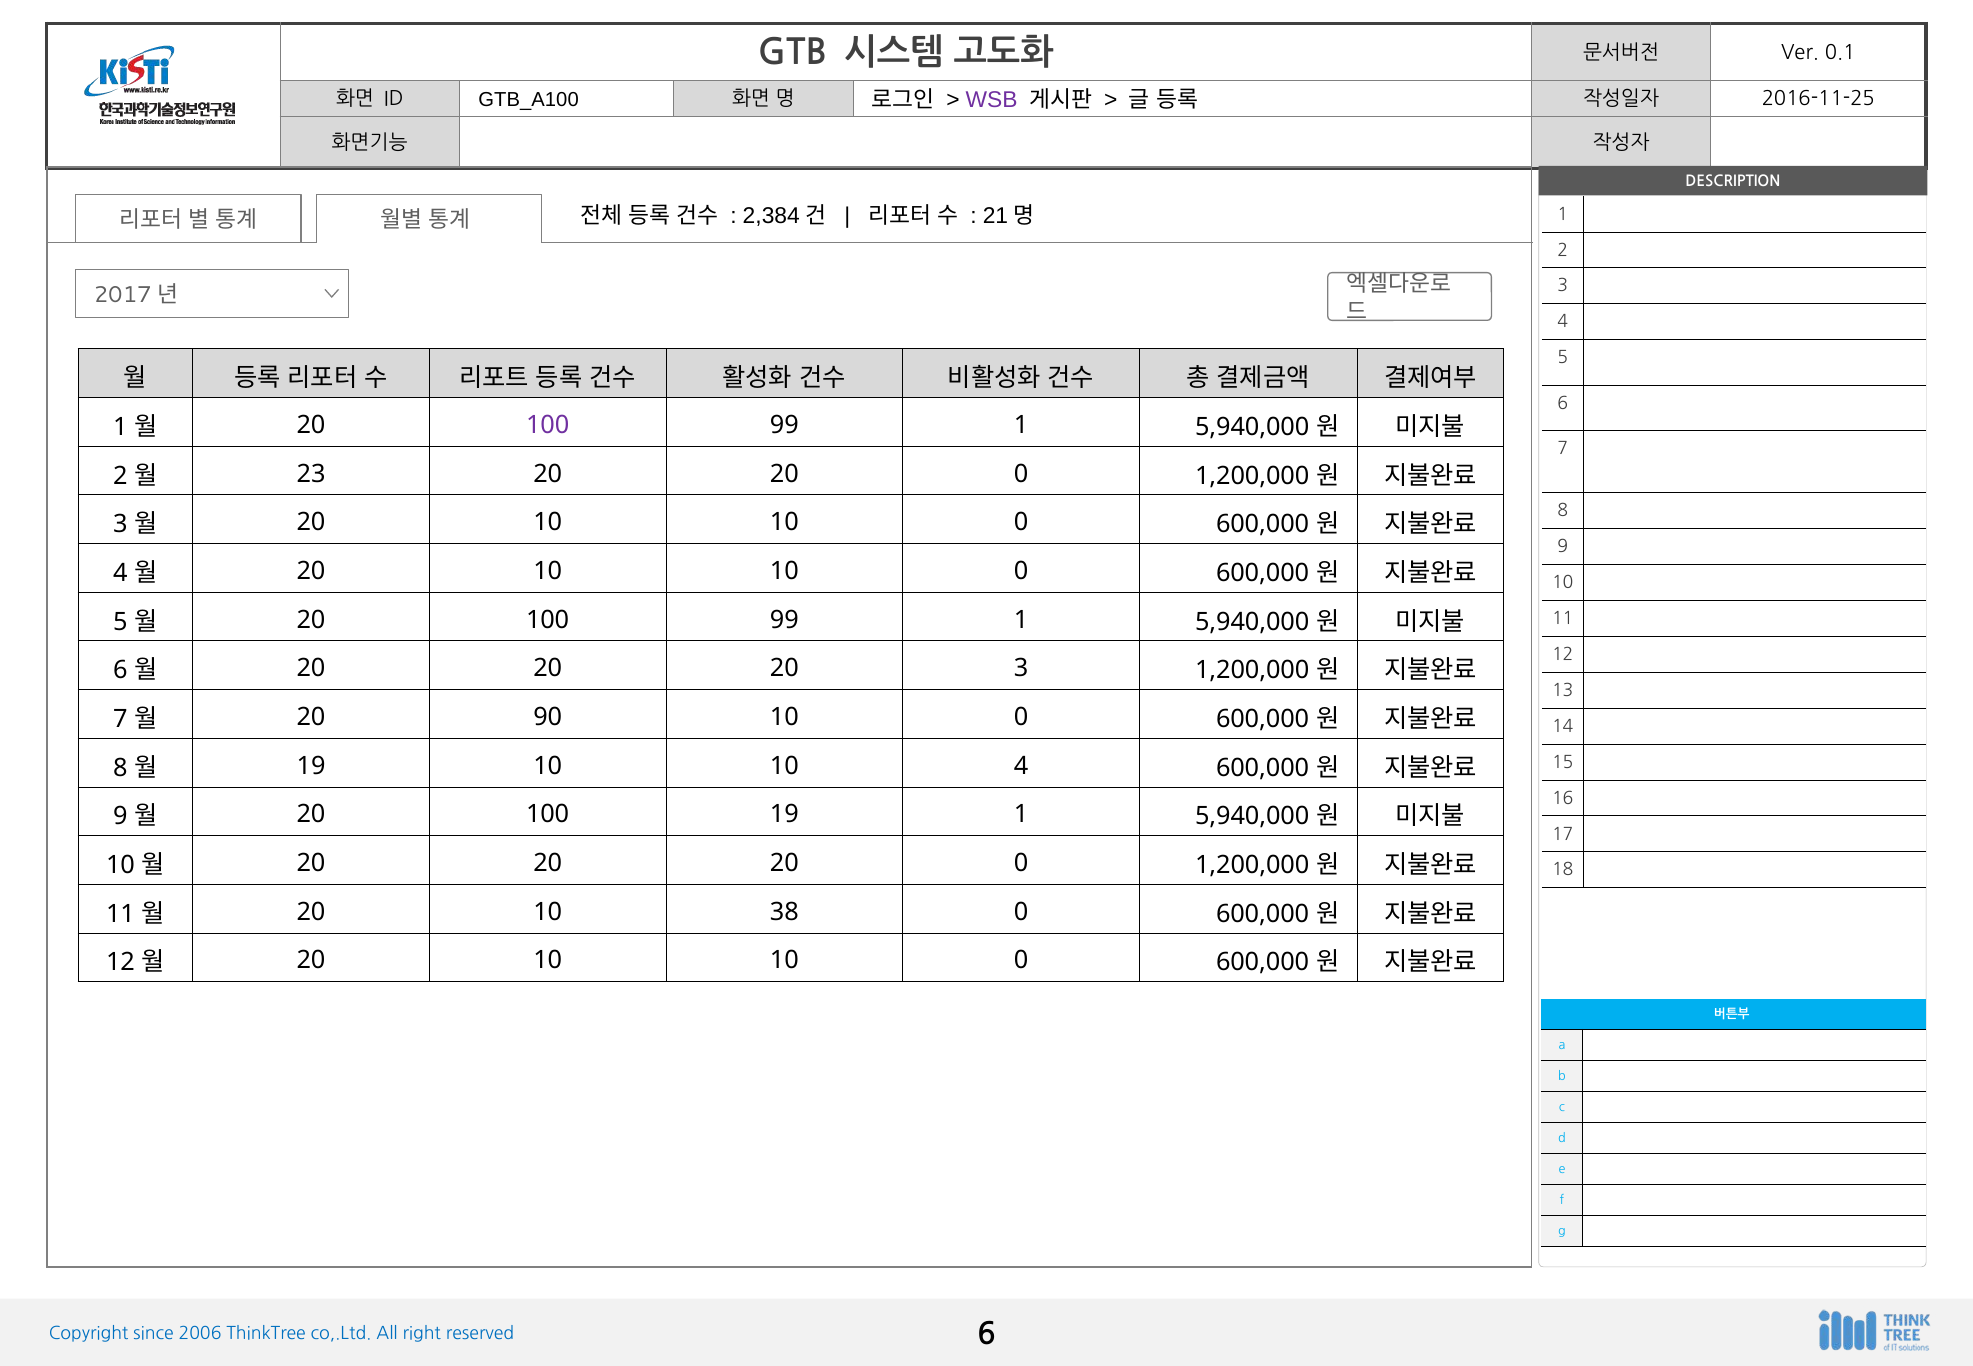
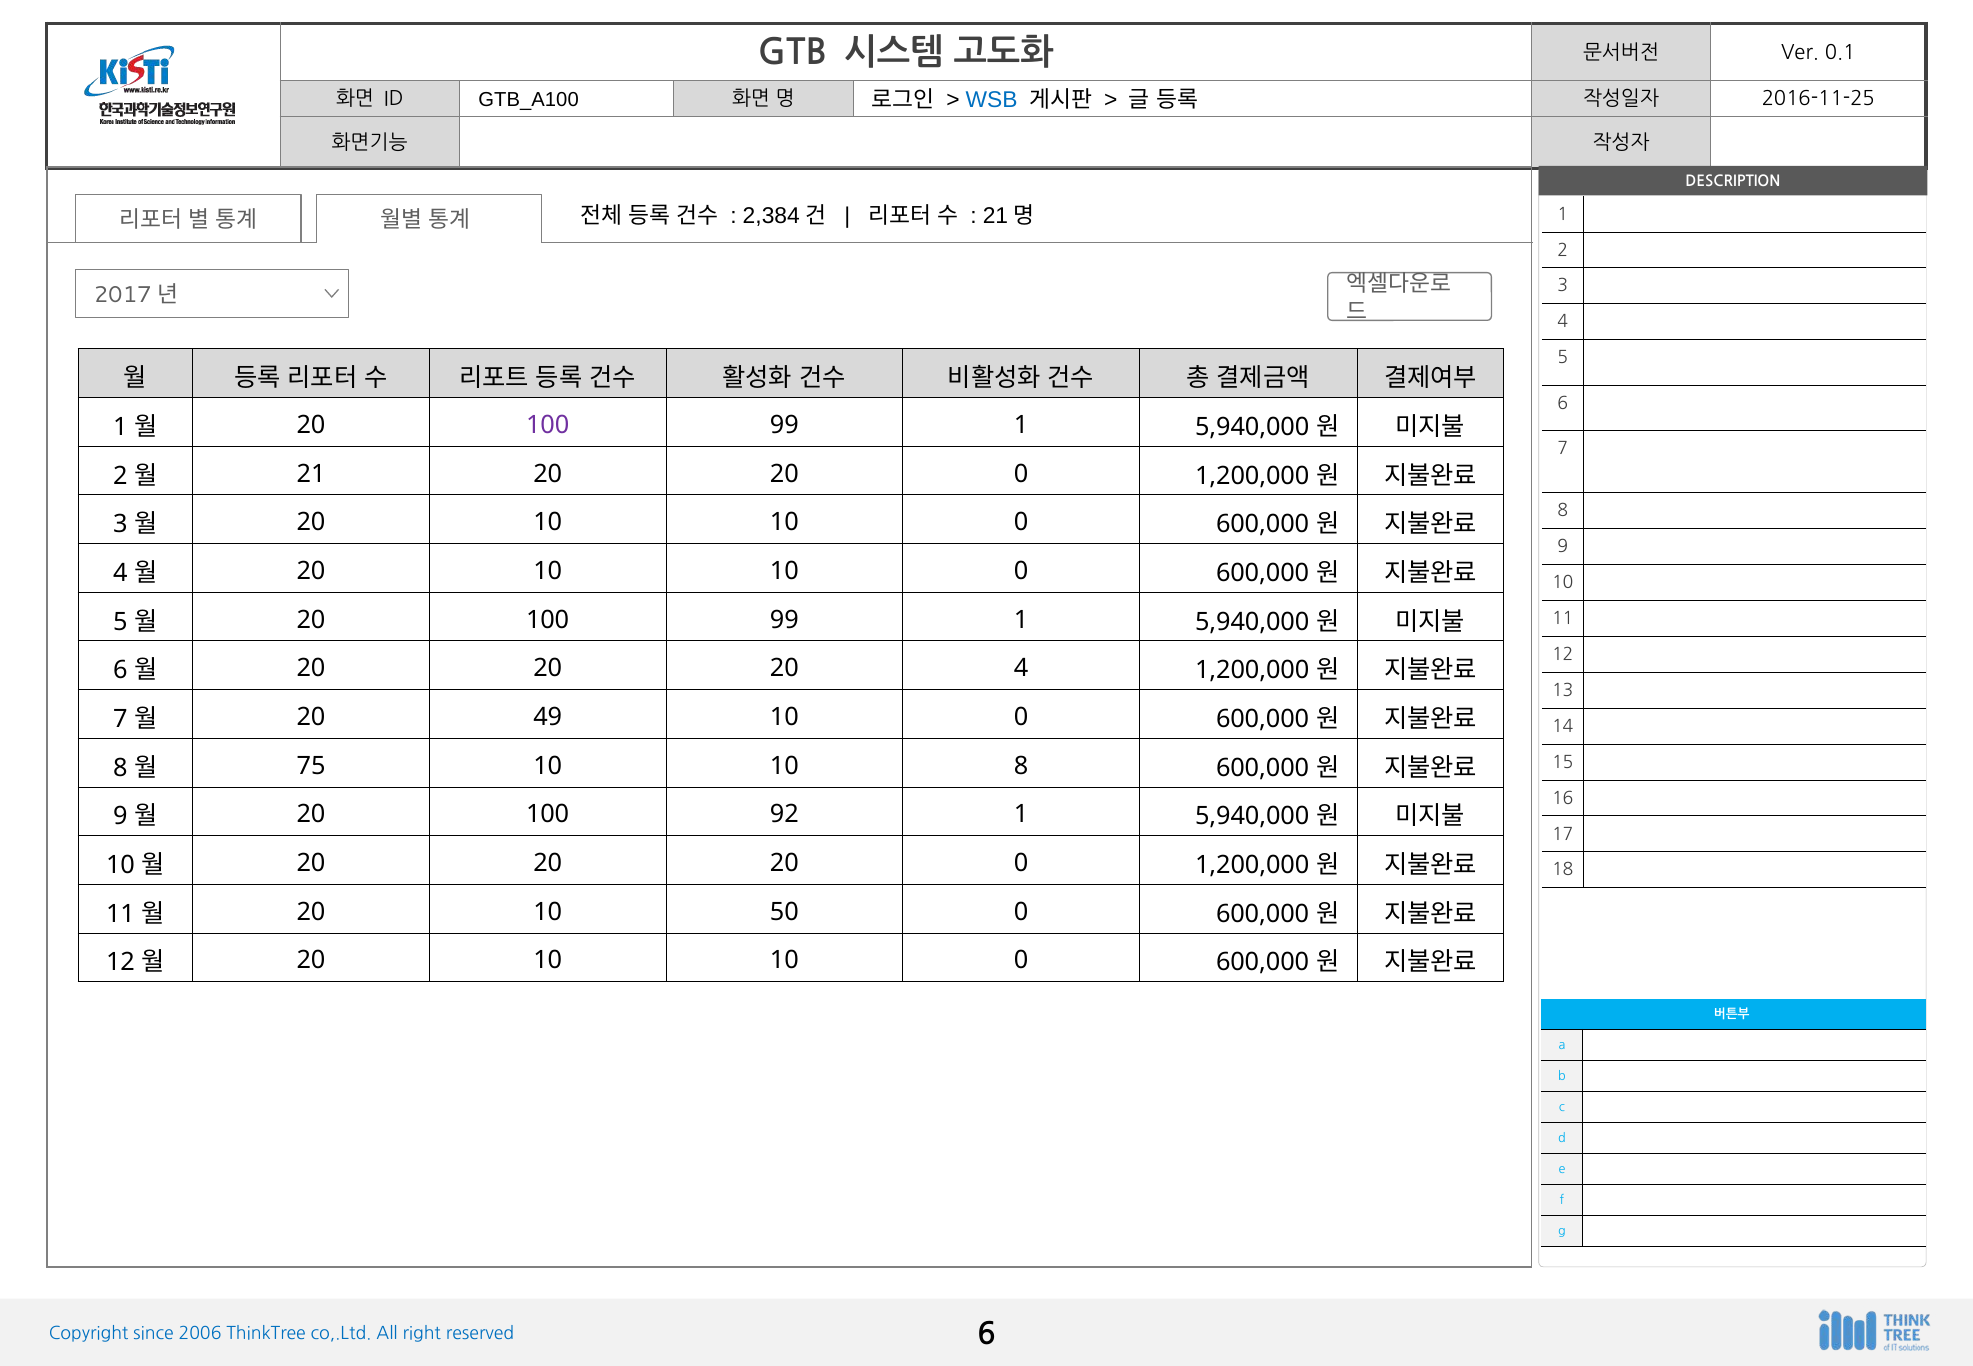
WSB colour: purple -> blue
23: 23 -> 21
20 3: 3 -> 4
90: 90 -> 49
19 at (311, 766): 19 -> 75
10 4: 4 -> 8
100 19: 19 -> 92
38: 38 -> 50
